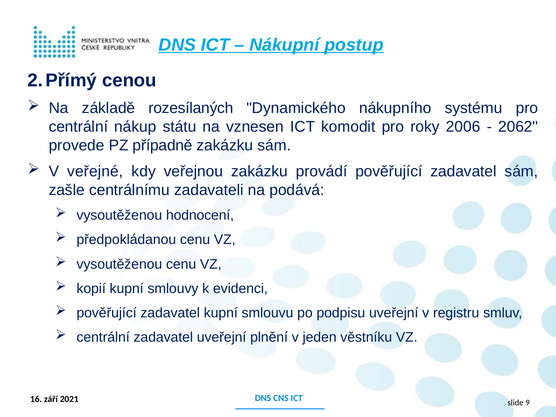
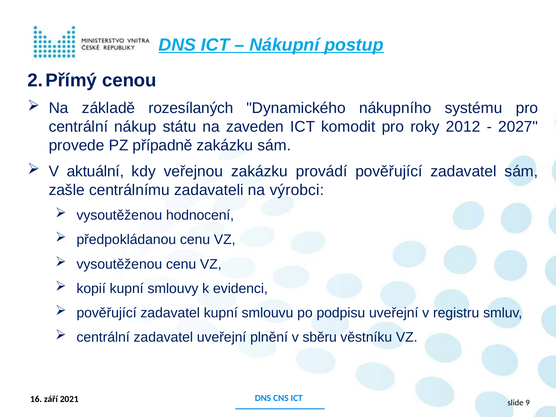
vznesen: vznesen -> zaveden
2006: 2006 -> 2012
2062: 2062 -> 2027
veřejné: veřejné -> aktuální
podává: podává -> výrobci
jeden: jeden -> sběru
